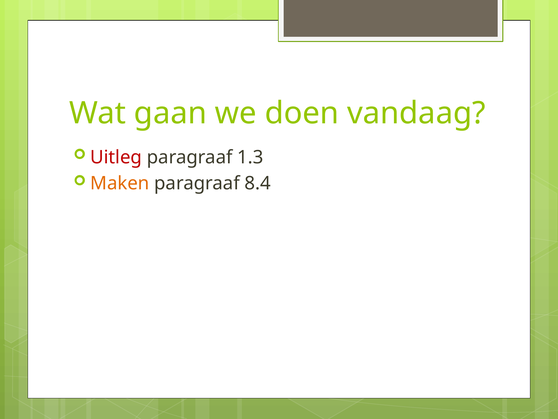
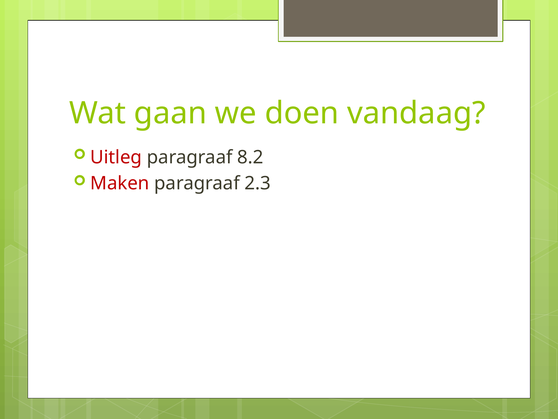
1.3: 1.3 -> 8.2
Maken colour: orange -> red
8.4: 8.4 -> 2.3
